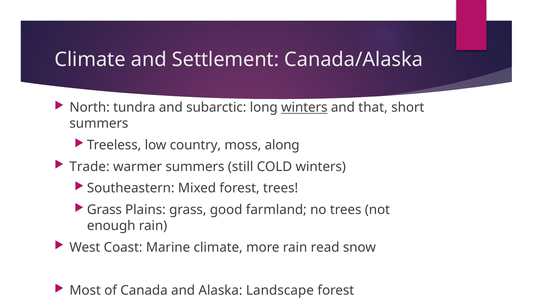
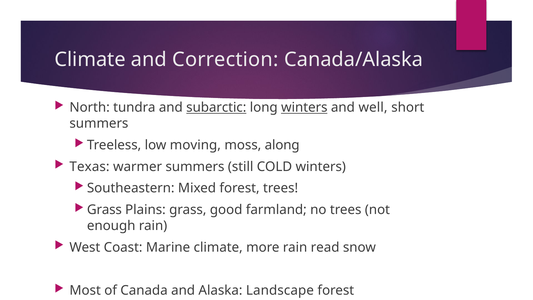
Settlement: Settlement -> Correction
subarctic underline: none -> present
that: that -> well
country: country -> moving
Trade: Trade -> Texas
